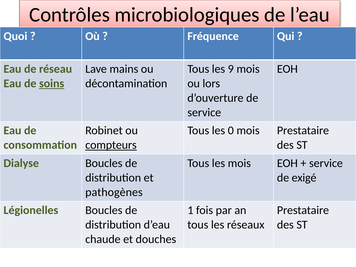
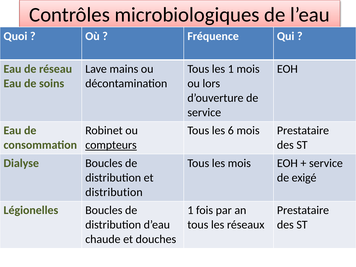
les 9: 9 -> 1
soins underline: present -> none
0: 0 -> 6
pathogènes at (114, 192): pathogènes -> distribution
